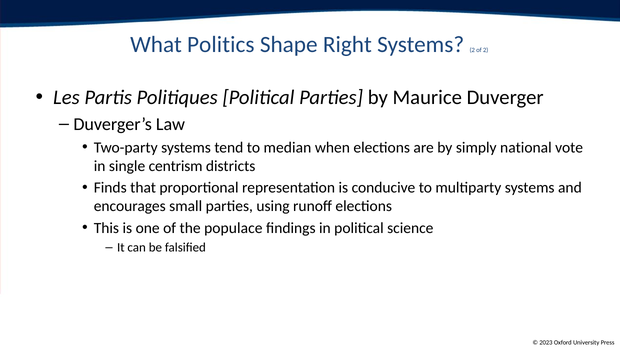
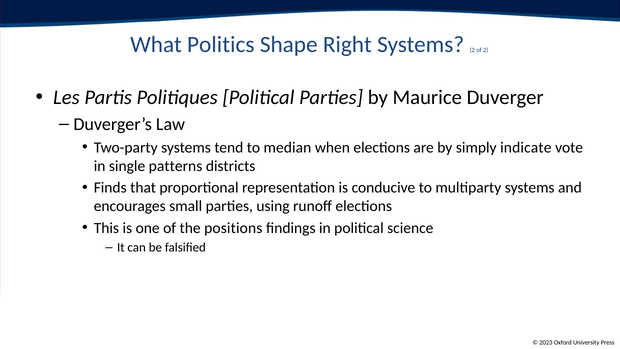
national: national -> indicate
centrism: centrism -> patterns
populace: populace -> positions
